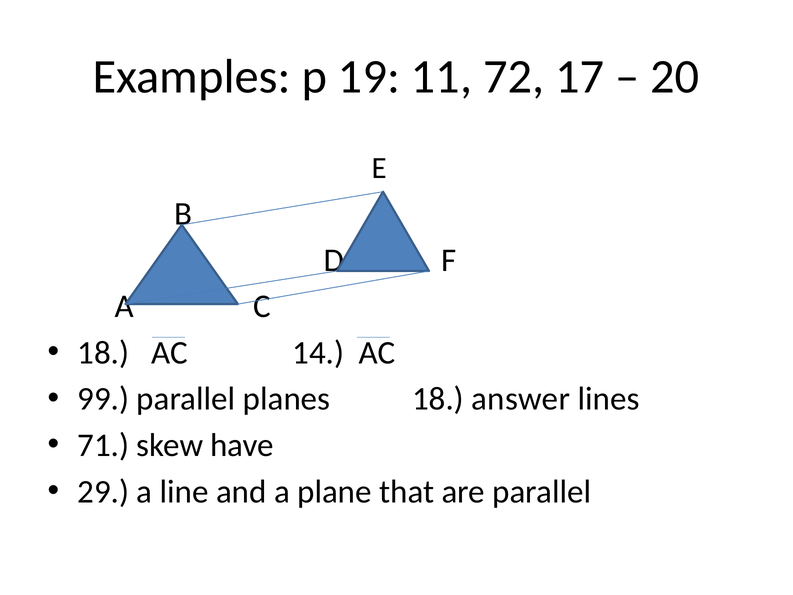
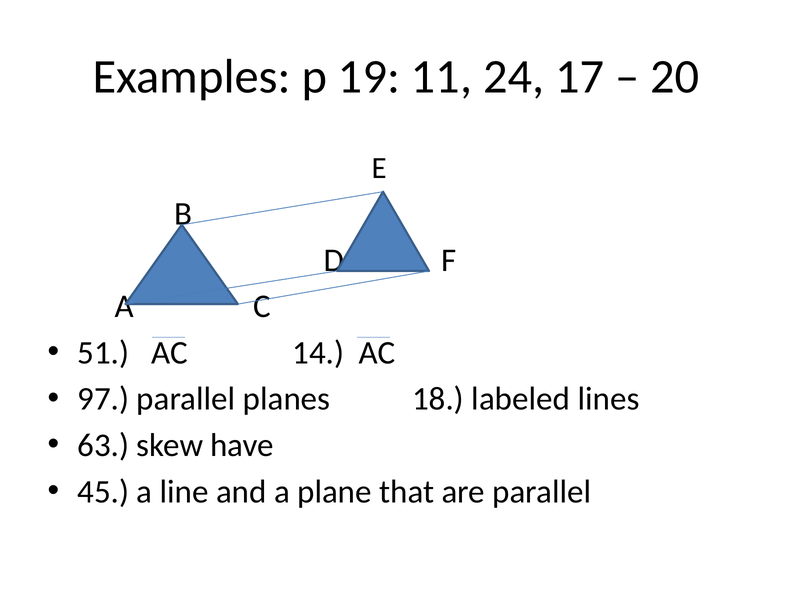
72: 72 -> 24
18 at (103, 353): 18 -> 51
99: 99 -> 97
answer: answer -> labeled
71: 71 -> 63
29: 29 -> 45
